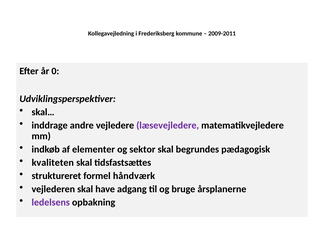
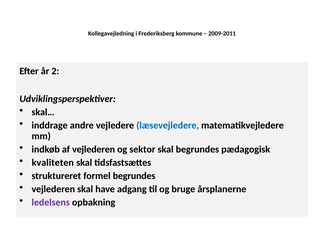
0: 0 -> 2
læsevejledere colour: purple -> blue
af elementer: elementer -> vejlederen
formel håndværk: håndværk -> begrundes
